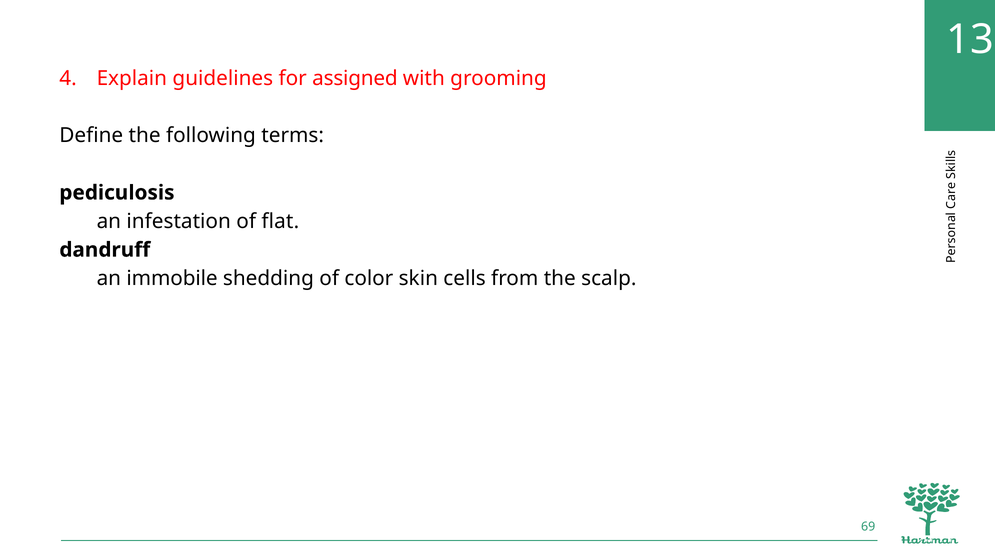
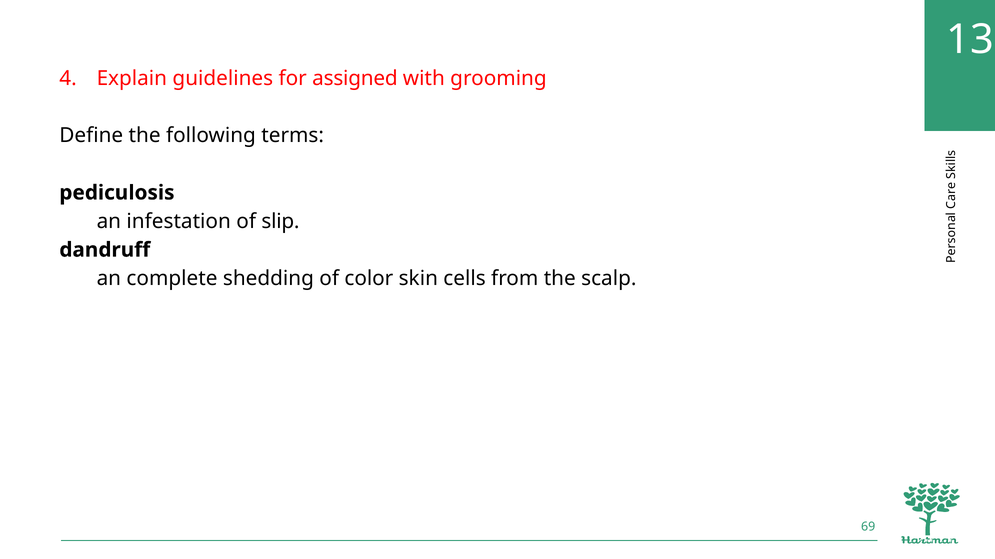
flat: flat -> slip
immobile: immobile -> complete
